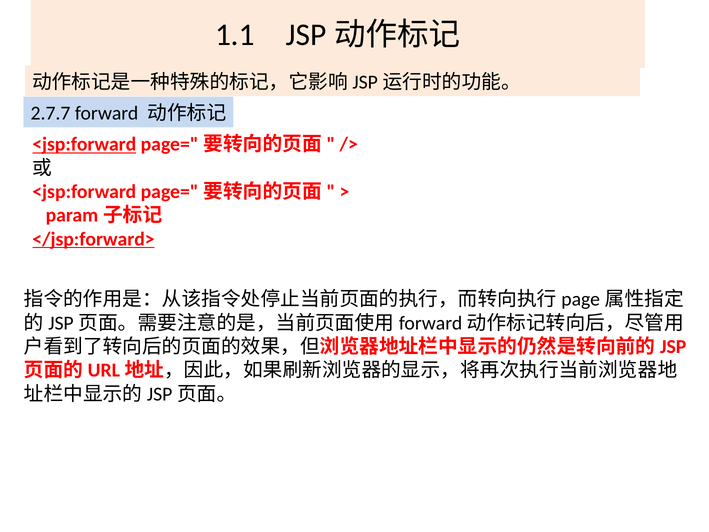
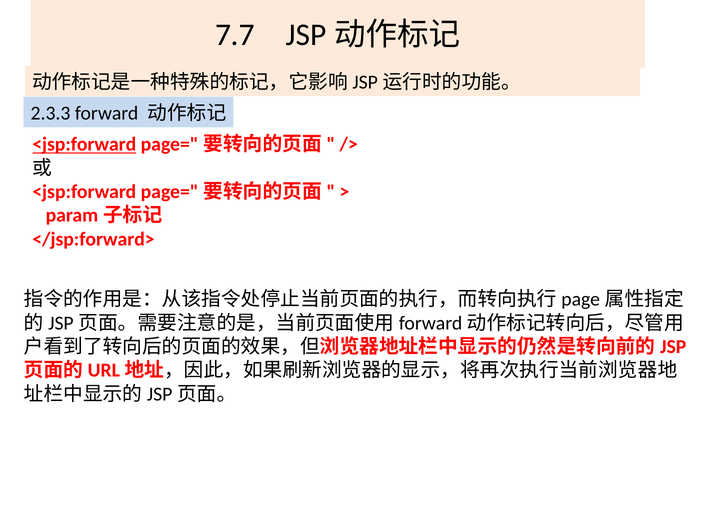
1.1: 1.1 -> 7.7
2.7.7: 2.7.7 -> 2.3.3
</jsp:forward> underline: present -> none
